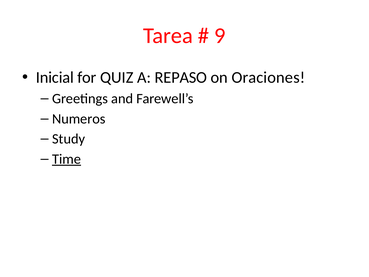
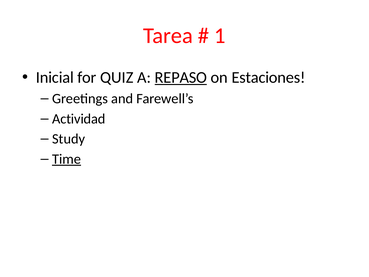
9: 9 -> 1
REPASO underline: none -> present
Oraciones: Oraciones -> Estaciones
Numeros: Numeros -> Actividad
